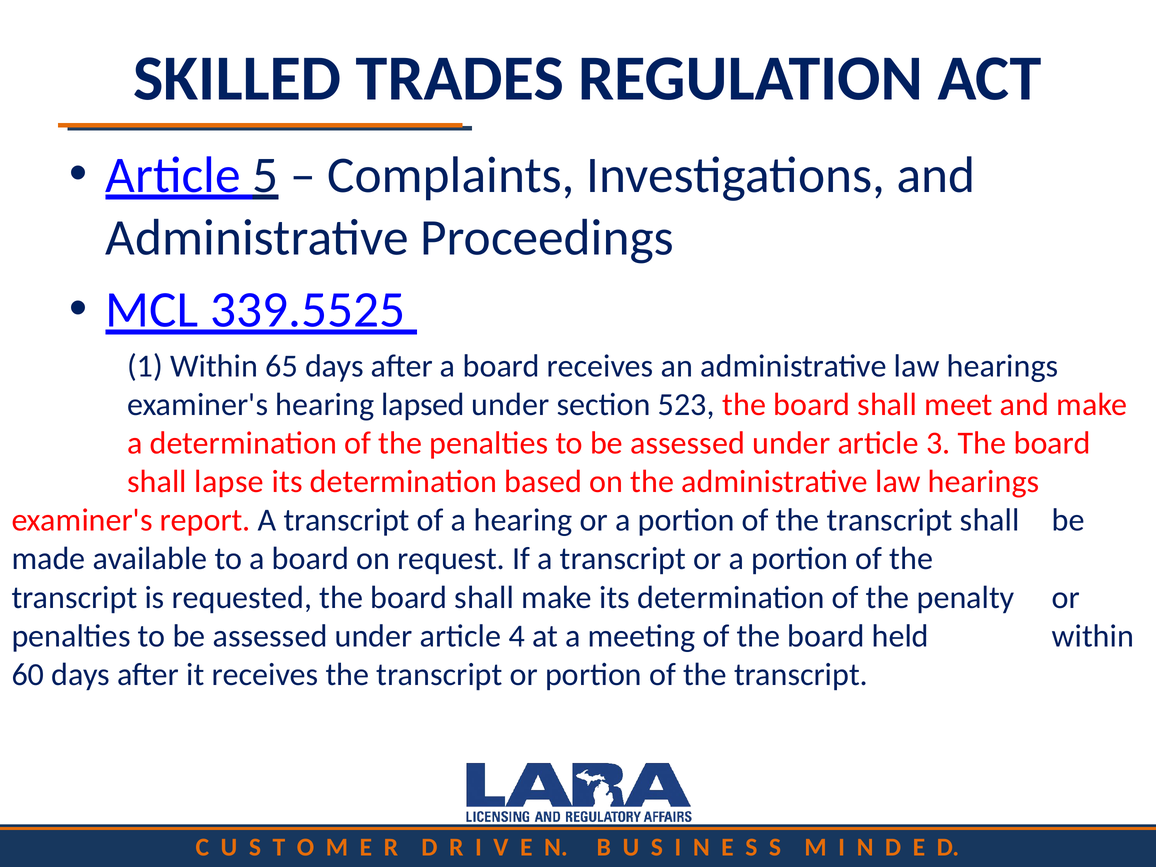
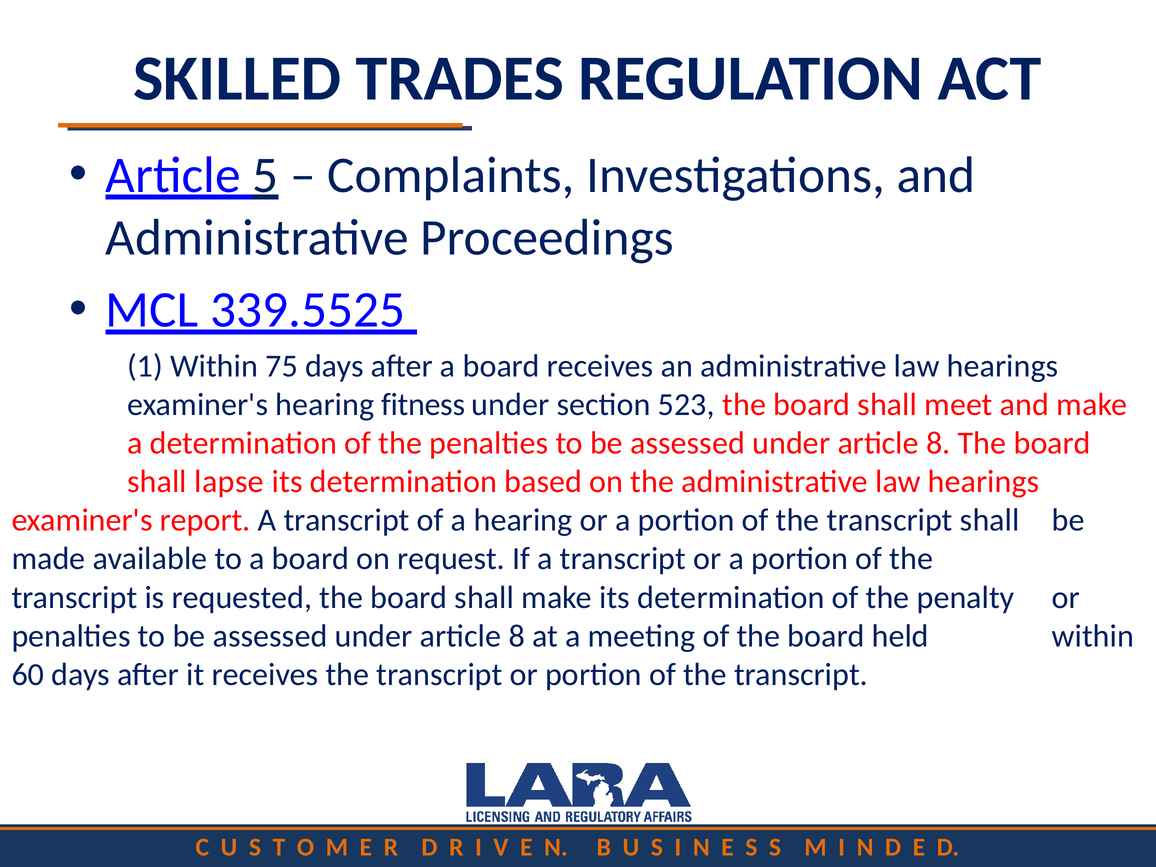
65: 65 -> 75
lapsed: lapsed -> fitness
3 at (938, 443): 3 -> 8
4 at (517, 636): 4 -> 8
